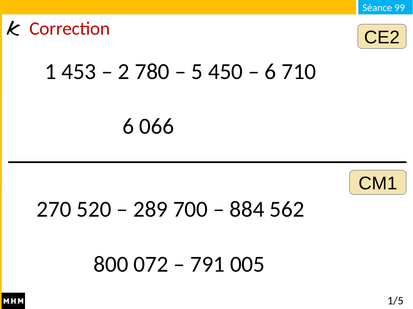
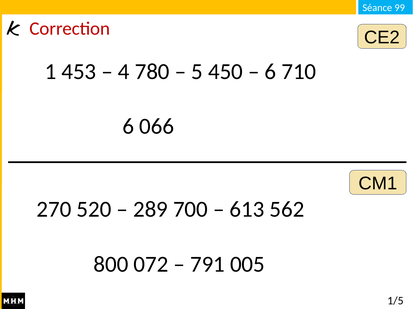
2: 2 -> 4
884: 884 -> 613
